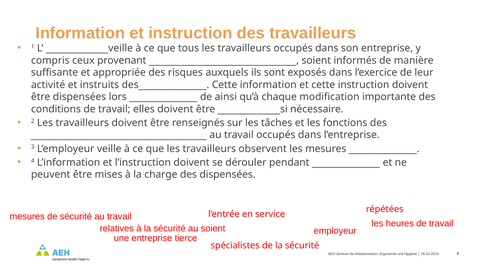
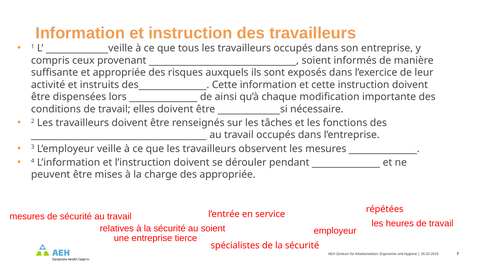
des dispensées: dispensées -> appropriée
